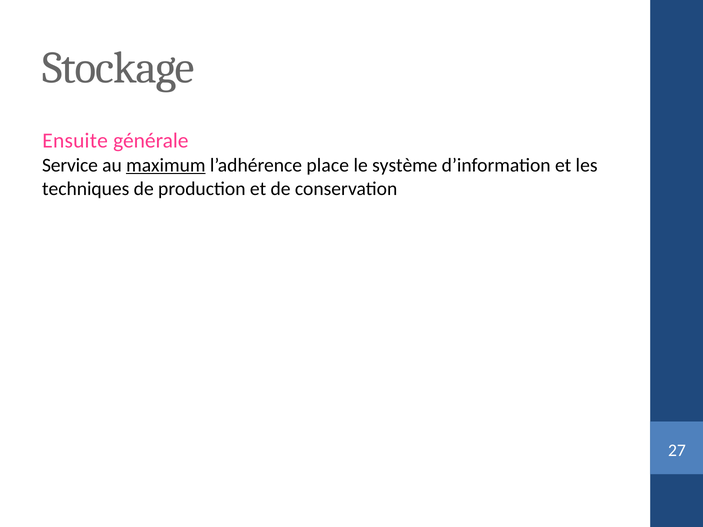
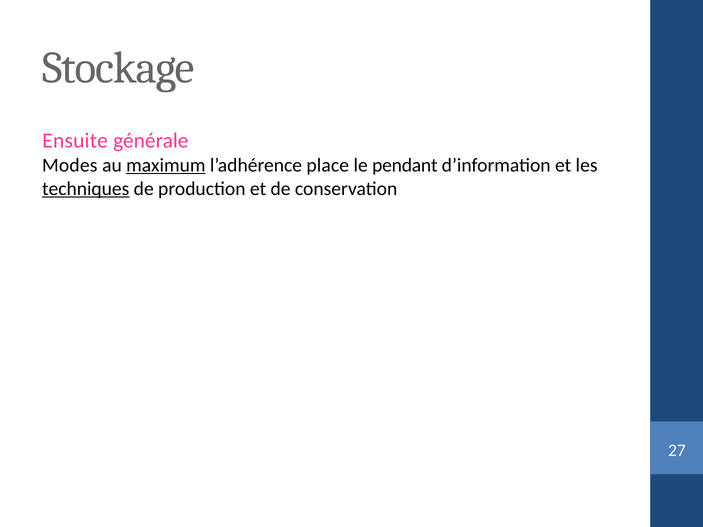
Service: Service -> Modes
système: système -> pendant
techniques underline: none -> present
